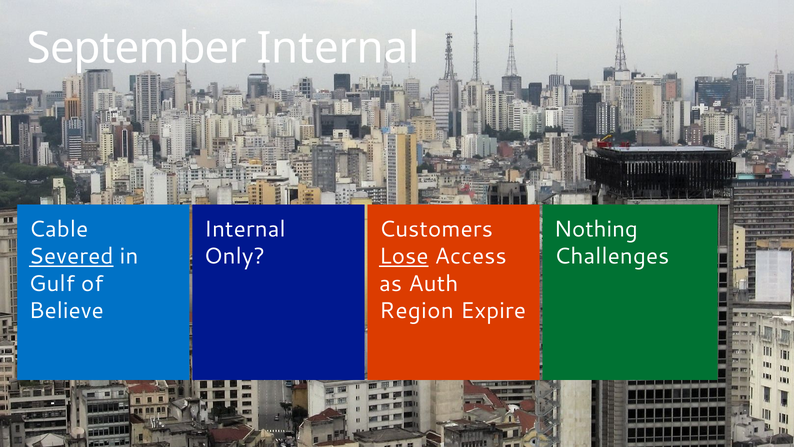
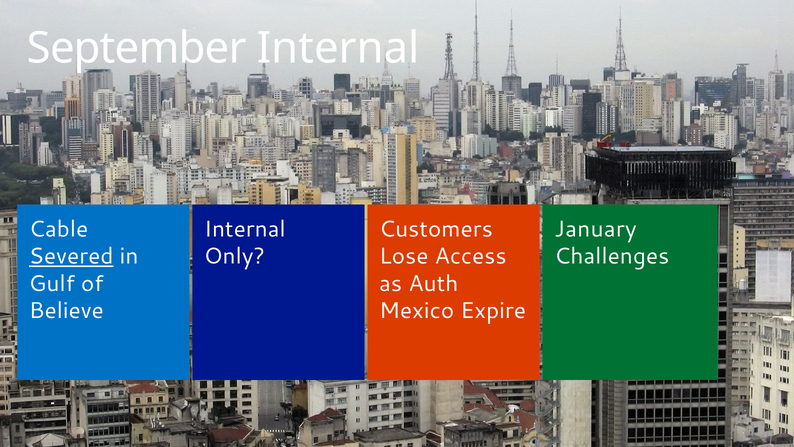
Nothing: Nothing -> January
Lose underline: present -> none
Region: Region -> Mexico
